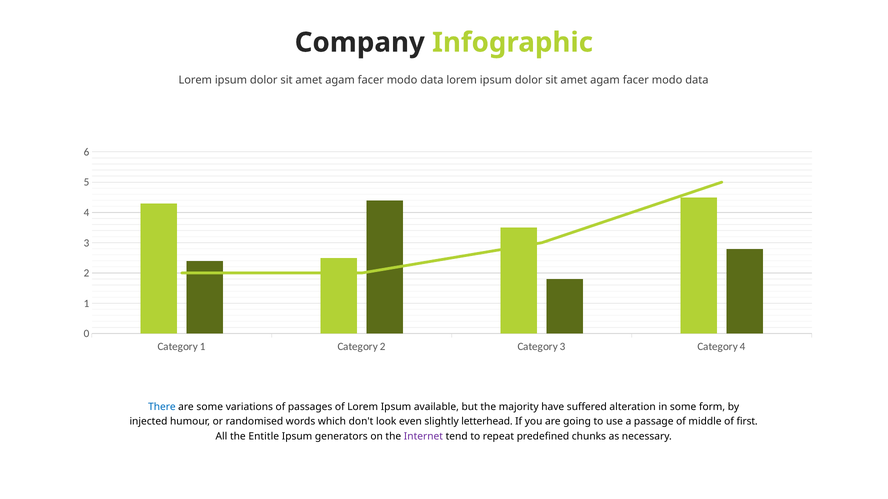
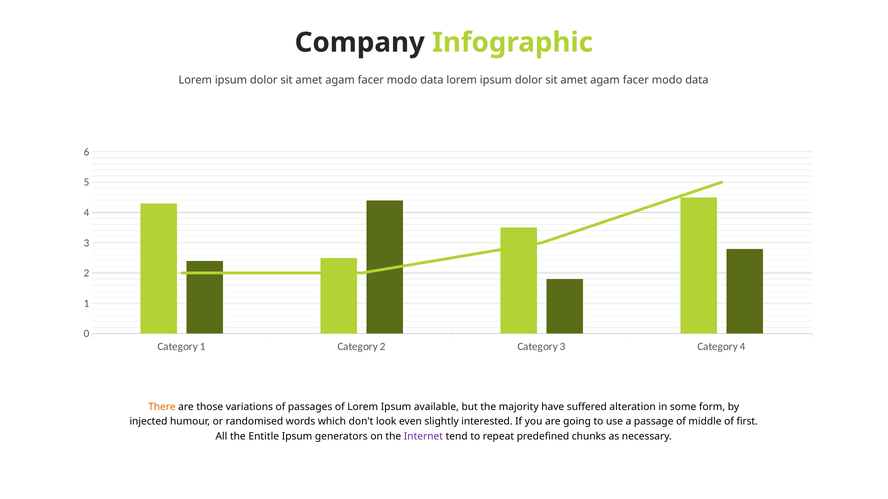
There colour: blue -> orange
are some: some -> those
letterhead: letterhead -> interested
